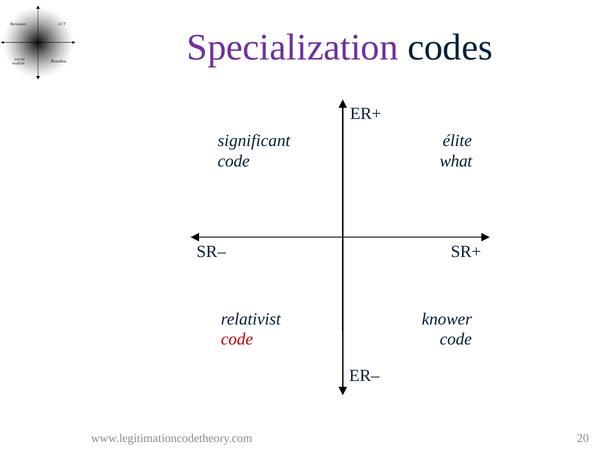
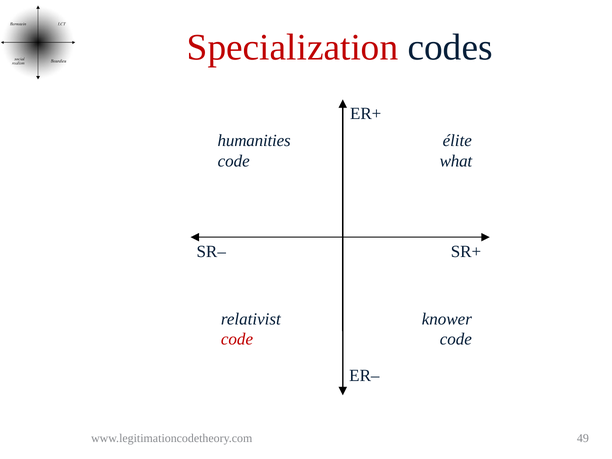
Specialization colour: purple -> red
significant: significant -> humanities
20: 20 -> 49
